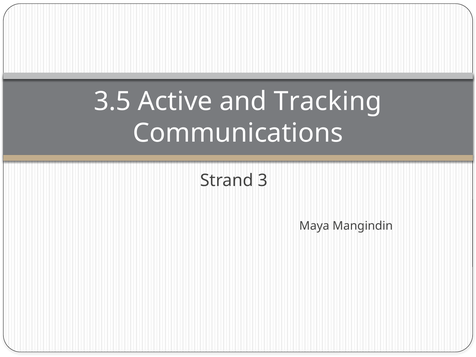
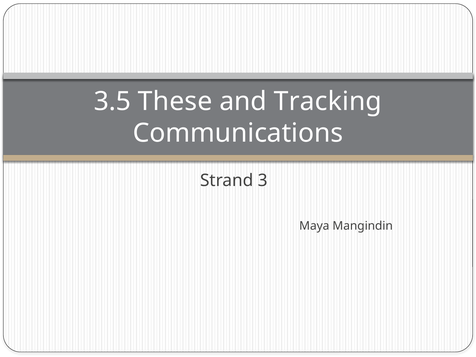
Active: Active -> These
